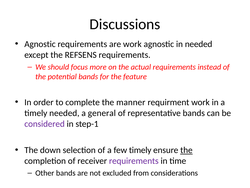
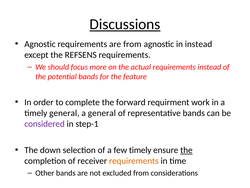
Discussions underline: none -> present
are work: work -> from
in needed: needed -> instead
manner: manner -> forward
timely needed: needed -> general
requirements at (134, 161) colour: purple -> orange
